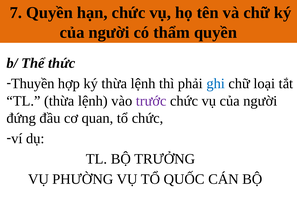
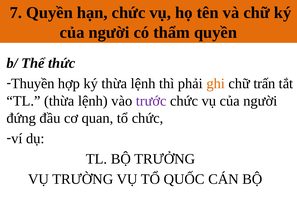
ghi colour: blue -> orange
loại: loại -> trấn
PHƯỜNG: PHƯỜNG -> TRƯỜNG
